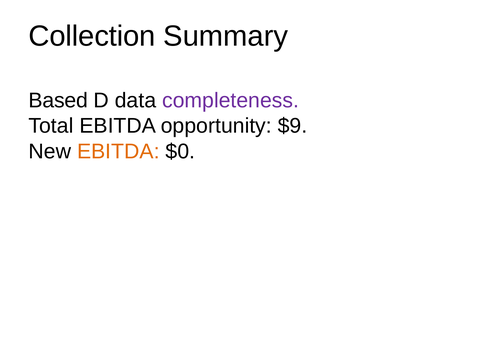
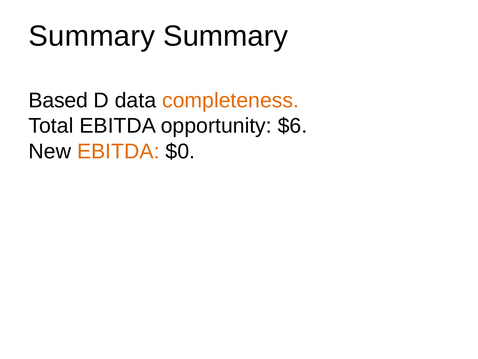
Collection at (92, 36): Collection -> Summary
completeness colour: purple -> orange
$9: $9 -> $6
